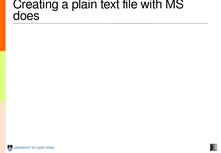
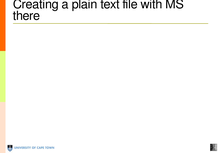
does: does -> there
